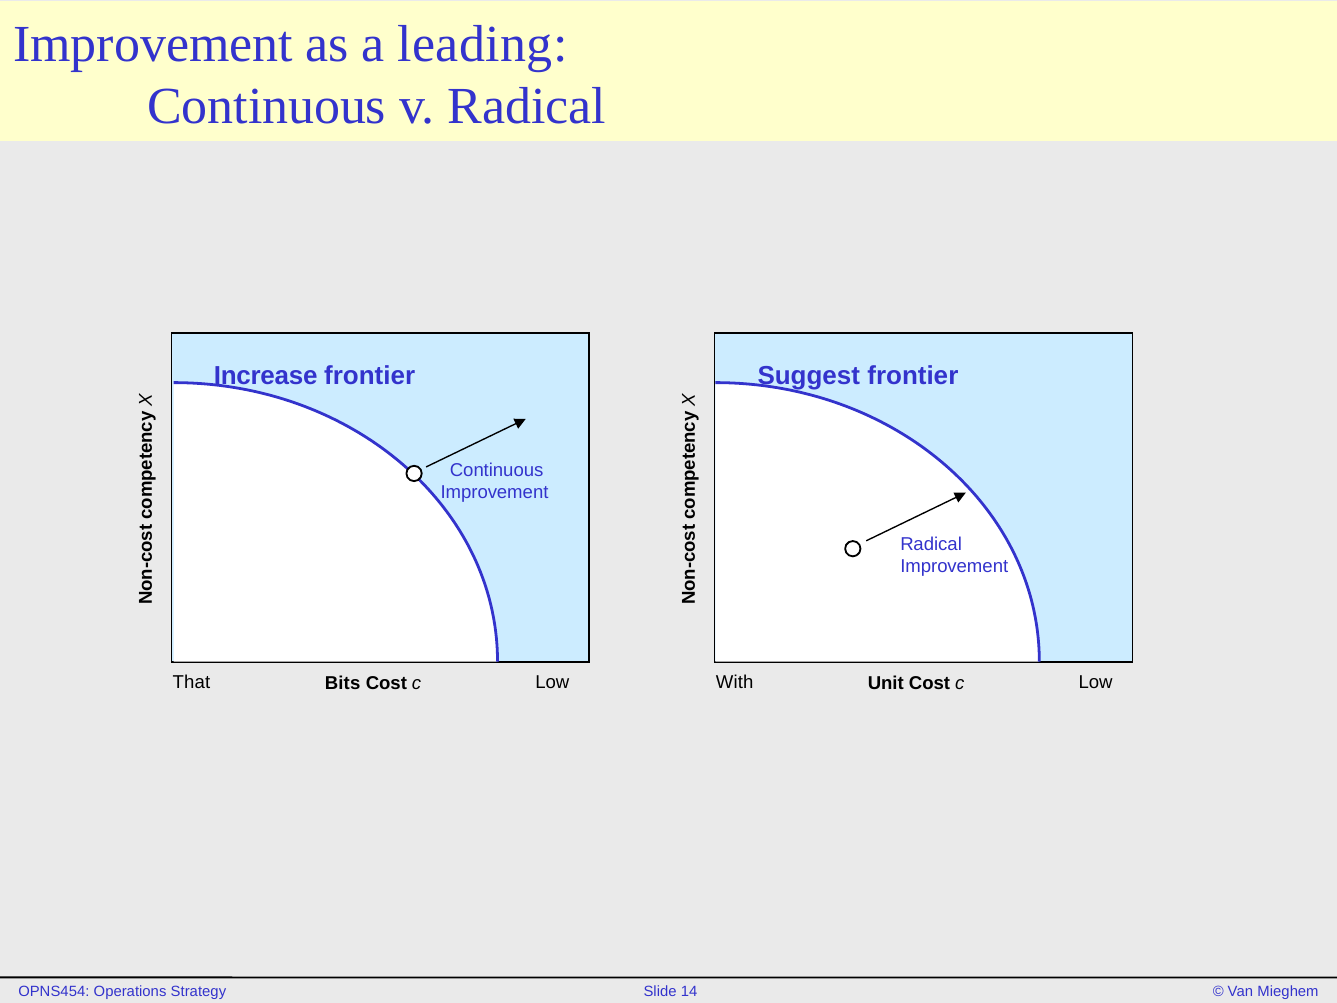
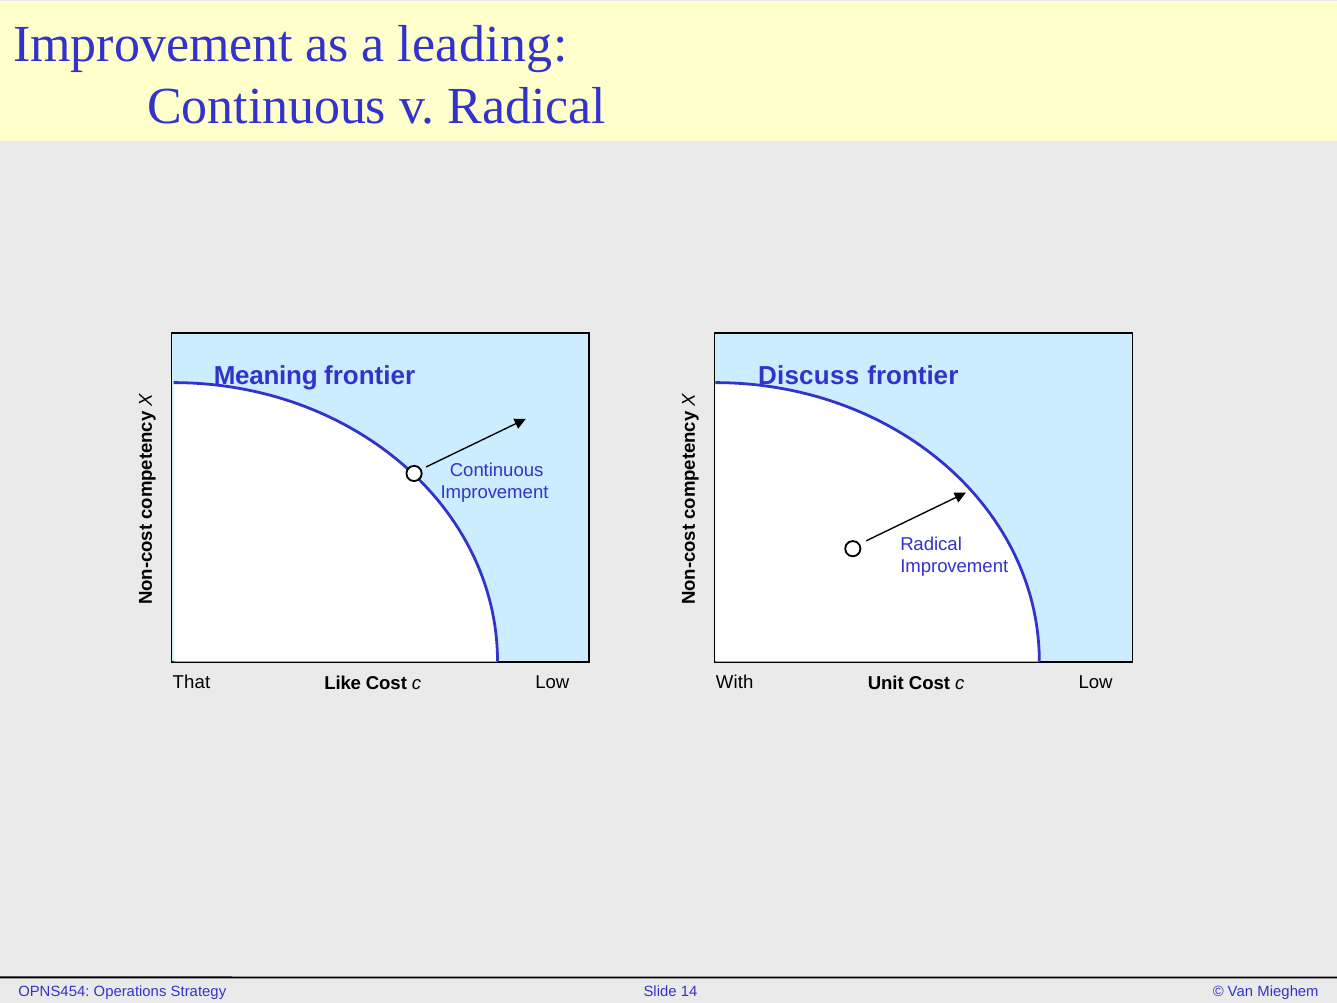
Increase: Increase -> Meaning
Suggest: Suggest -> Discuss
Bits: Bits -> Like
